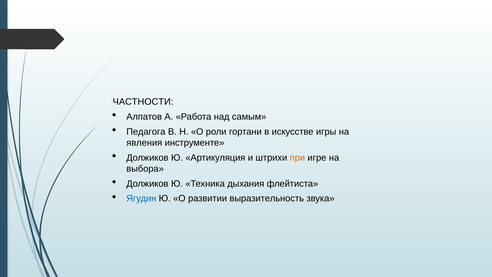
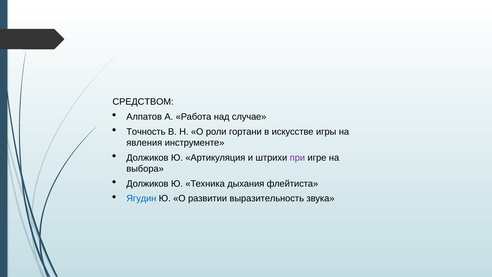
ЧАСТНОСТИ: ЧАСТНОСТИ -> СРЕДСТВОМ
самым: самым -> случае
Педагога: Педагога -> Точность
при colour: orange -> purple
